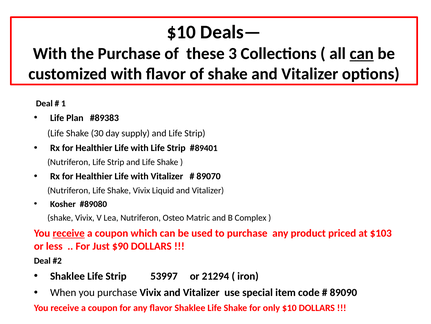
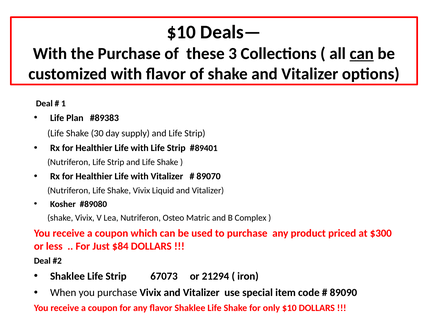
receive at (69, 233) underline: present -> none
$103: $103 -> $300
$90: $90 -> $84
53997: 53997 -> 67073
